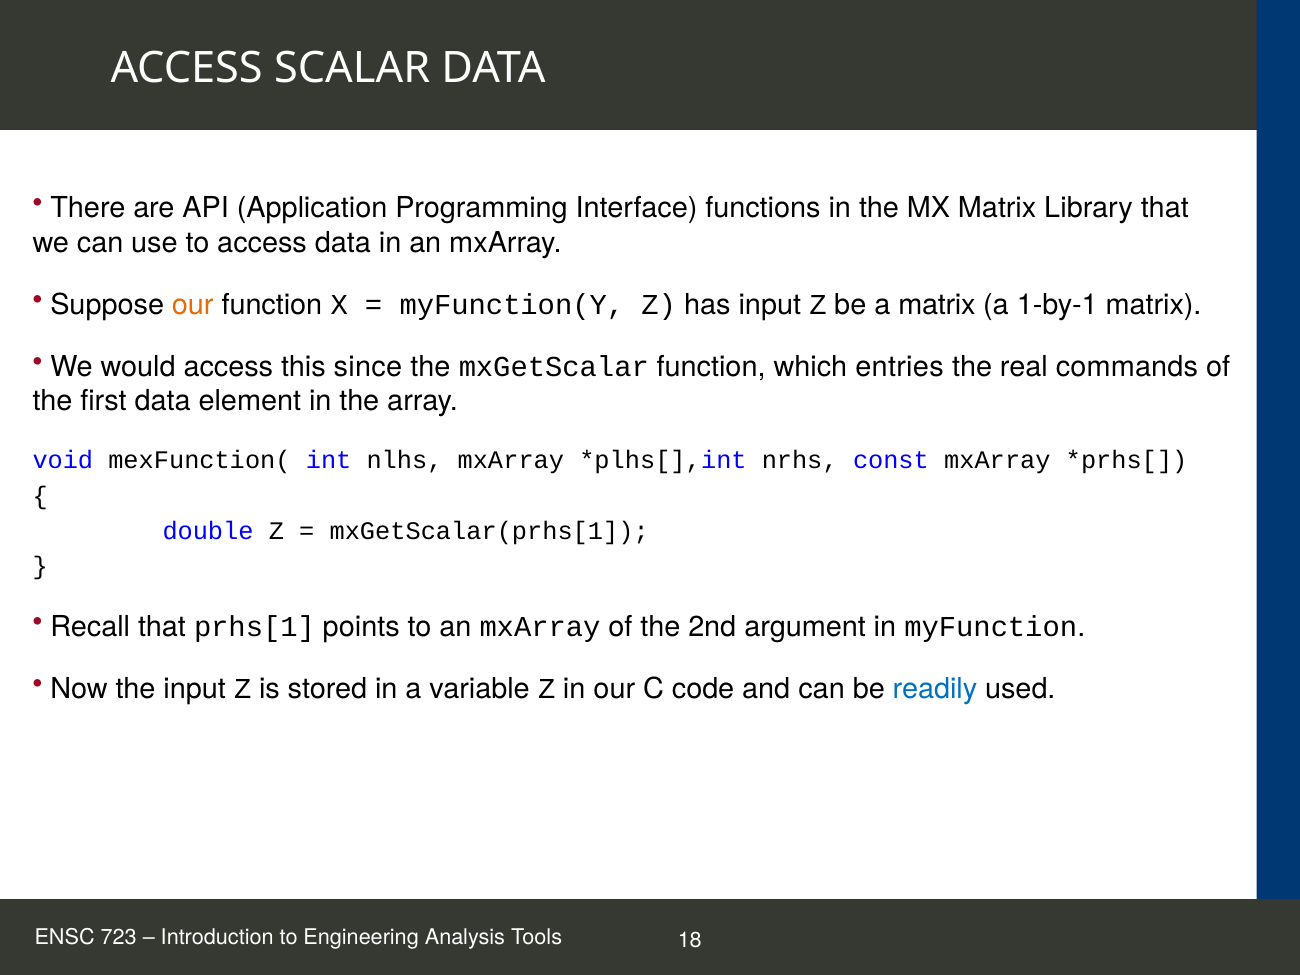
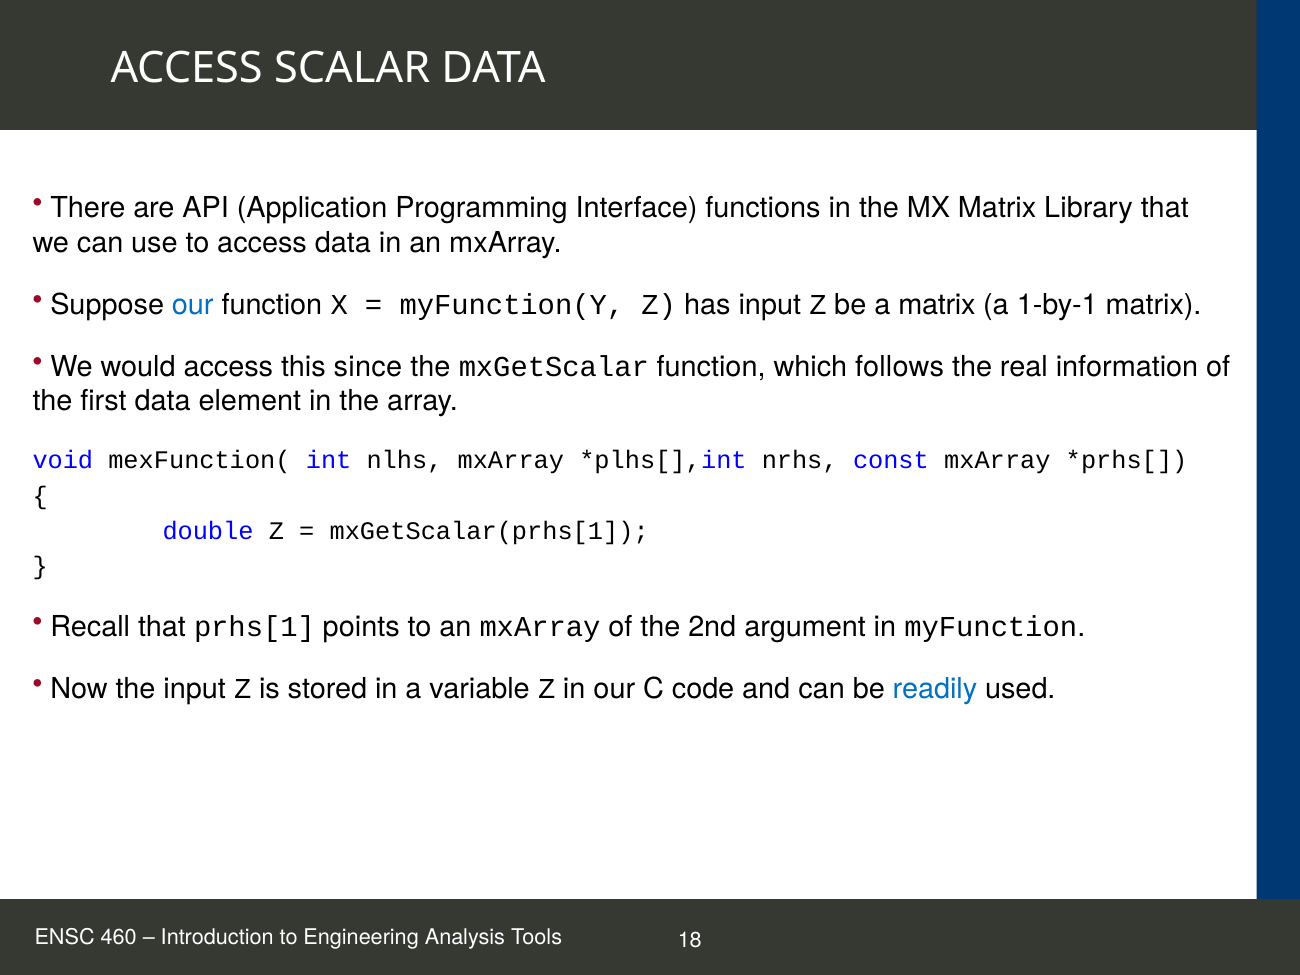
our at (193, 305) colour: orange -> blue
entries: entries -> follows
commands: commands -> information
723: 723 -> 460
